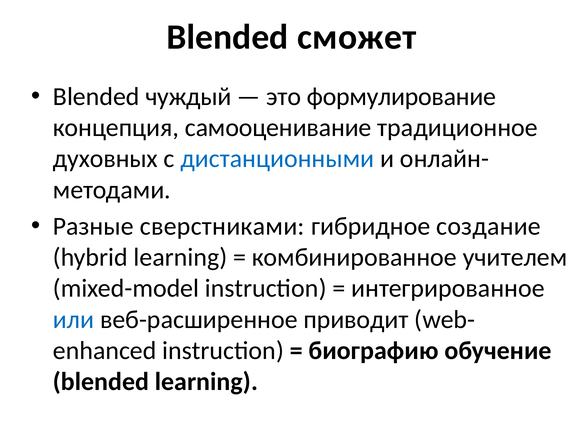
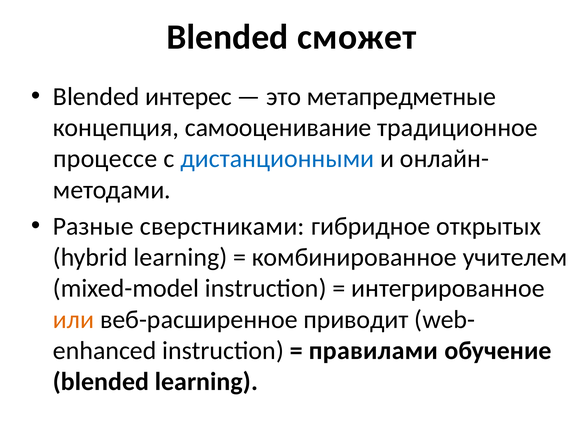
чуждый: чуждый -> интерес
формулирование: формулирование -> метапредметные
духовных: духовных -> процессе
создание: создание -> открытых
или colour: blue -> orange
биографию: биографию -> правилами
